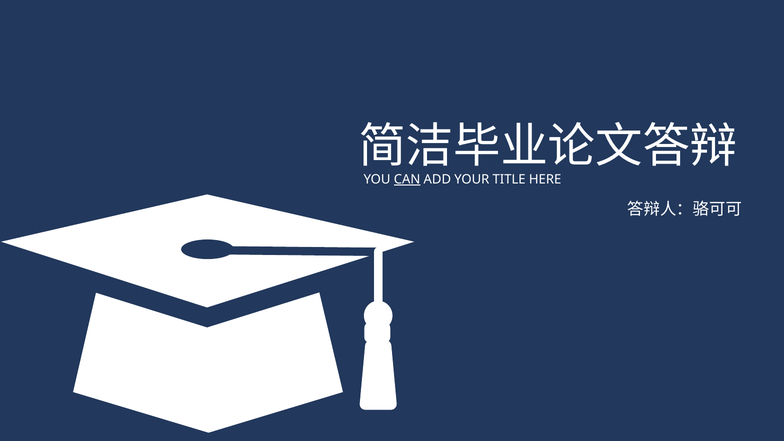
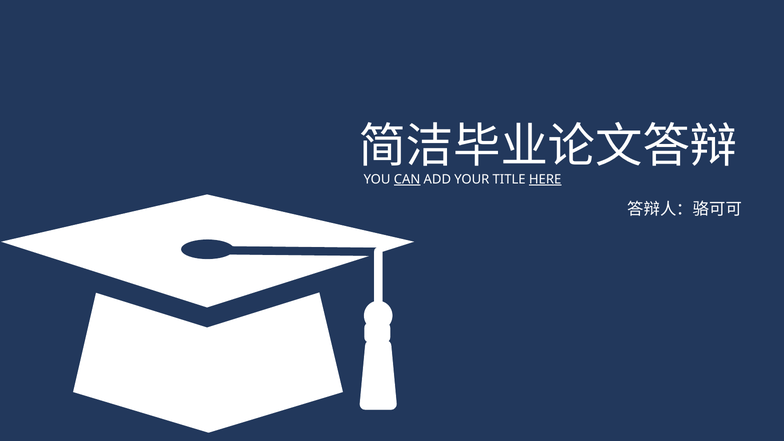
HERE underline: none -> present
